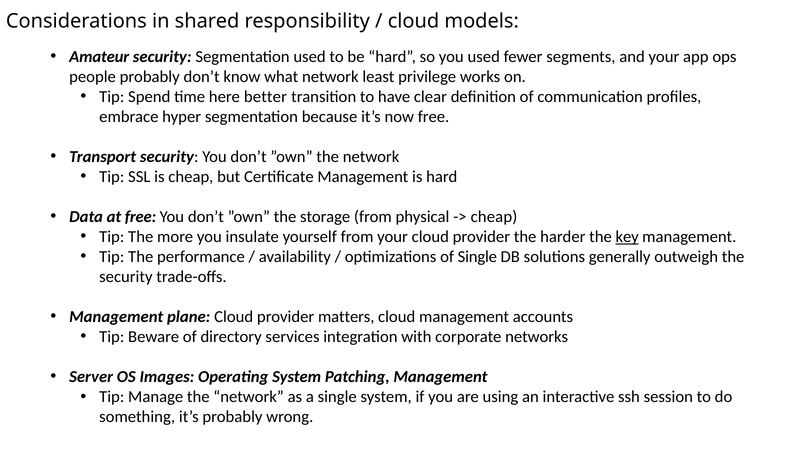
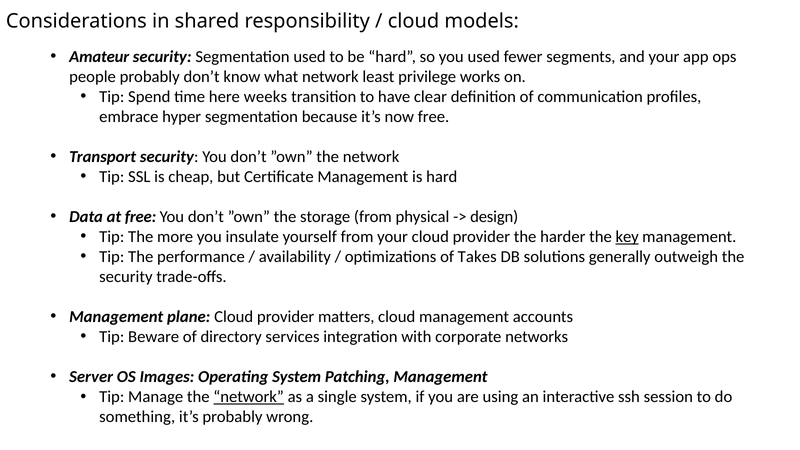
better: better -> weeks
cheap at (494, 217): cheap -> design
of Single: Single -> Takes
network at (249, 397) underline: none -> present
